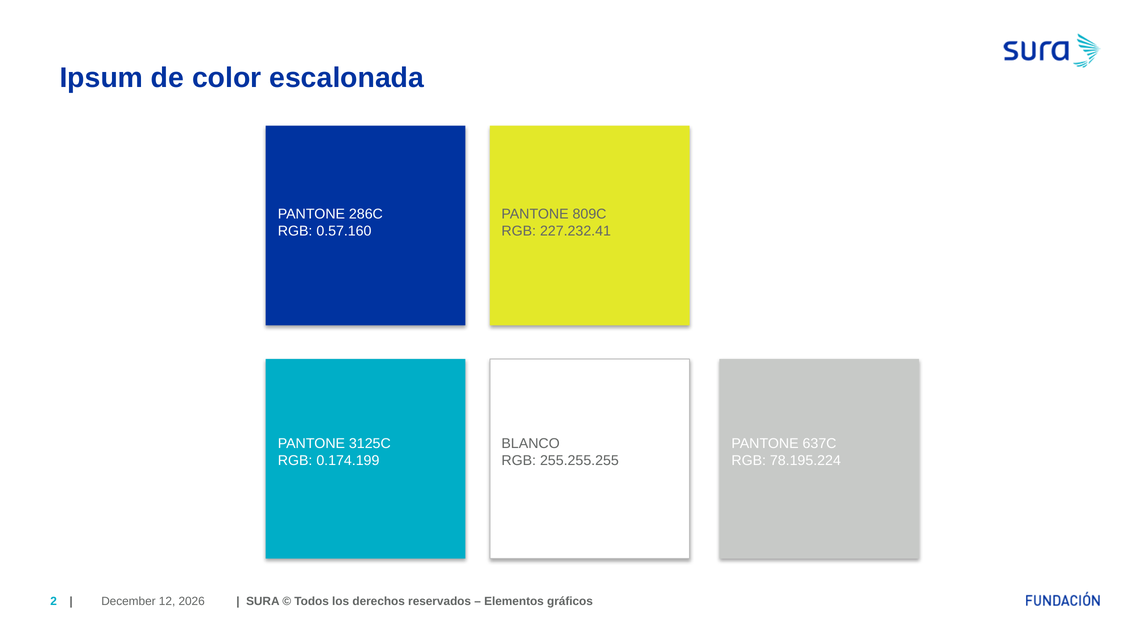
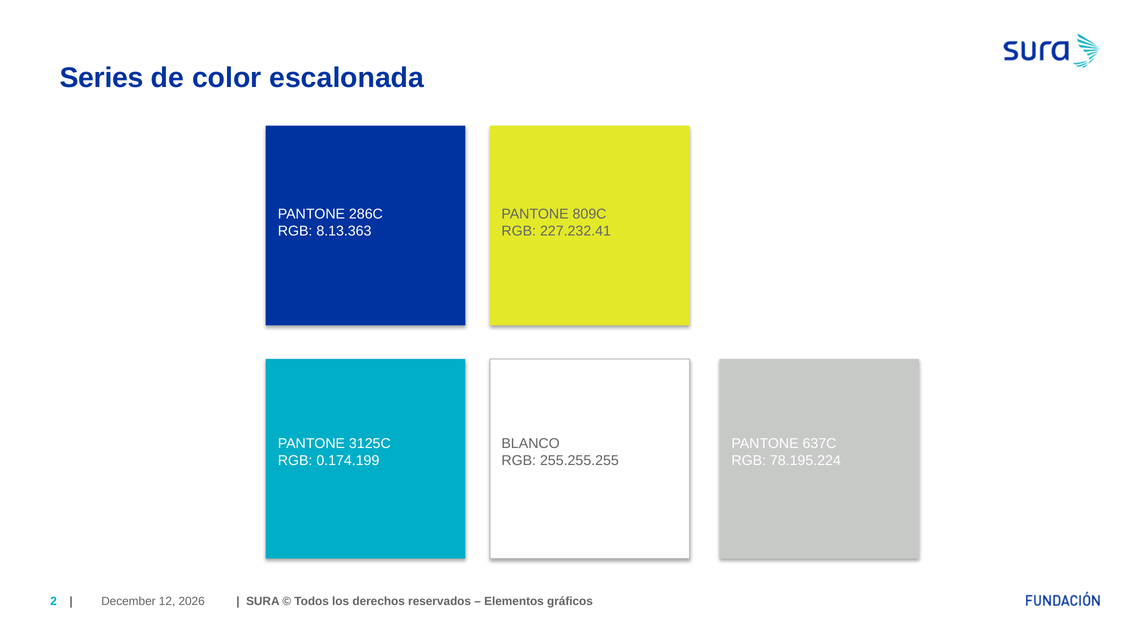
Ipsum: Ipsum -> Series
0.57.160: 0.57.160 -> 8.13.363
